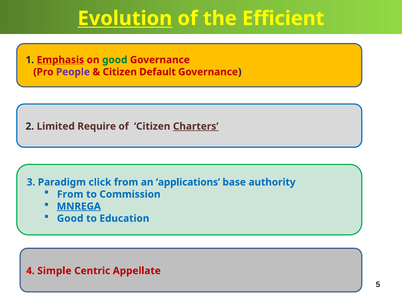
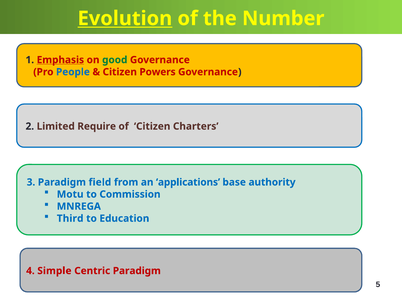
Efficient: Efficient -> Number
People colour: purple -> blue
Default: Default -> Powers
Charters underline: present -> none
click: click -> field
From at (70, 194): From -> Motu
MNREGA underline: present -> none
Good at (70, 218): Good -> Third
Centric Appellate: Appellate -> Paradigm
